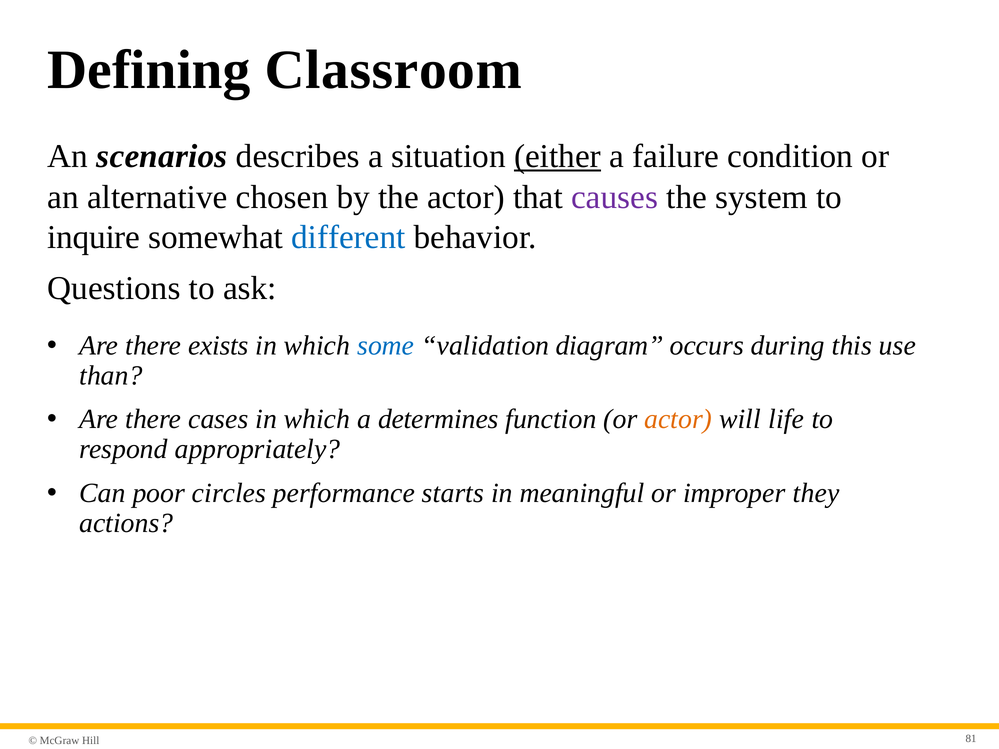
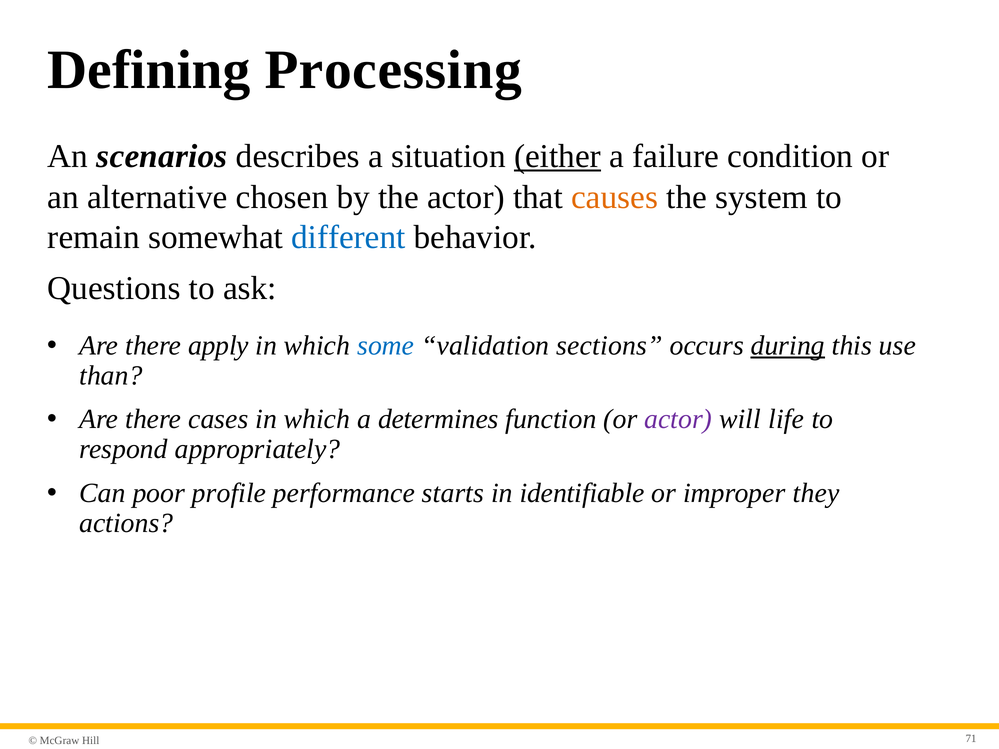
Classroom: Classroom -> Processing
causes colour: purple -> orange
inquire: inquire -> remain
exists: exists -> apply
diagram: diagram -> sections
during underline: none -> present
actor at (678, 419) colour: orange -> purple
circles: circles -> profile
meaningful: meaningful -> identifiable
81: 81 -> 71
